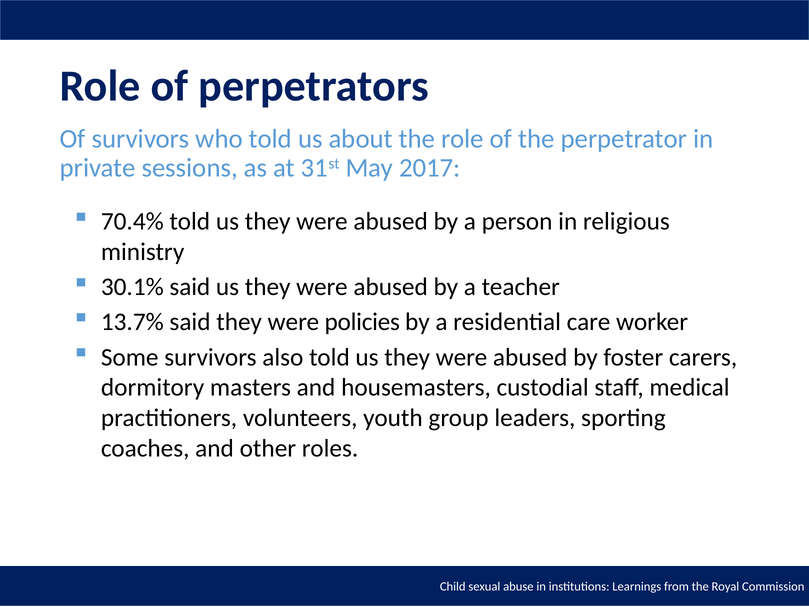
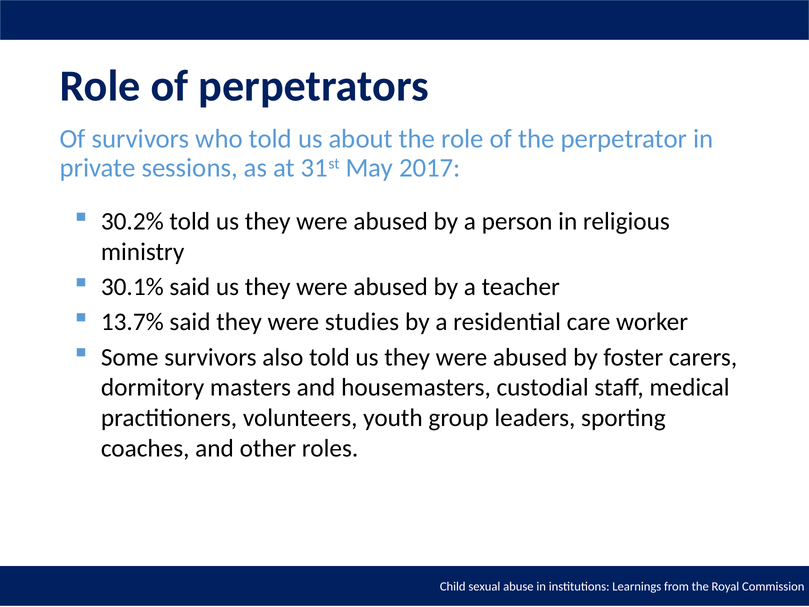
70.4%: 70.4% -> 30.2%
policies: policies -> studies
